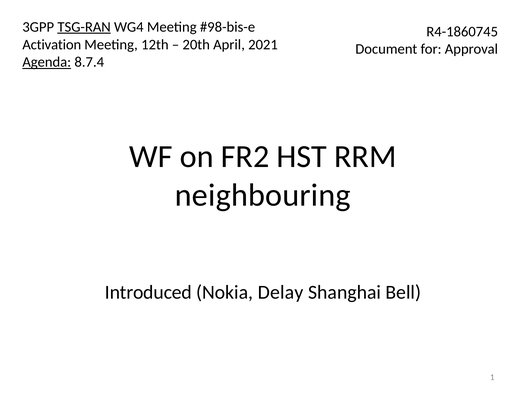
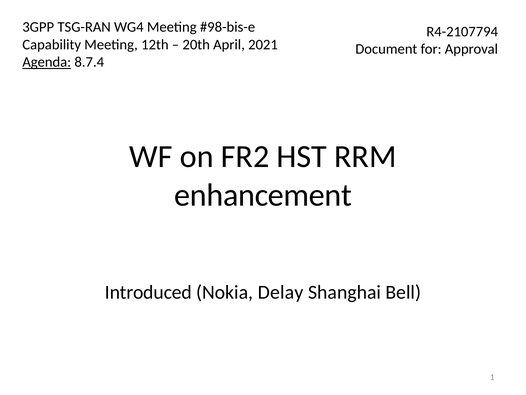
TSG-RAN underline: present -> none
R4-1860745: R4-1860745 -> R4-2107794
Activation: Activation -> Capability
neighbouring: neighbouring -> enhancement
